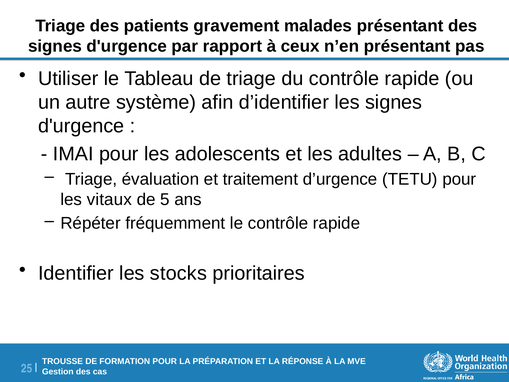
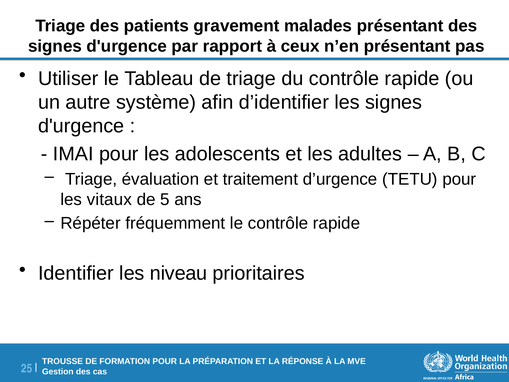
stocks: stocks -> niveau
